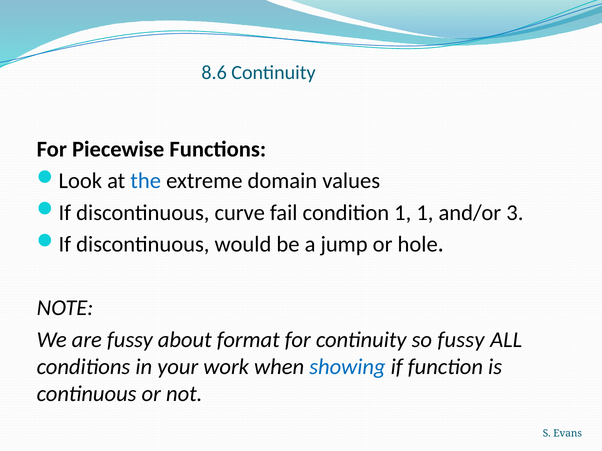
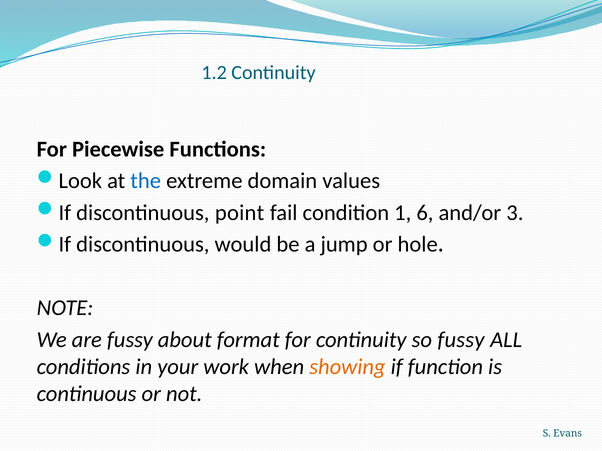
8.6: 8.6 -> 1.2
curve: curve -> point
1 1: 1 -> 6
showing colour: blue -> orange
